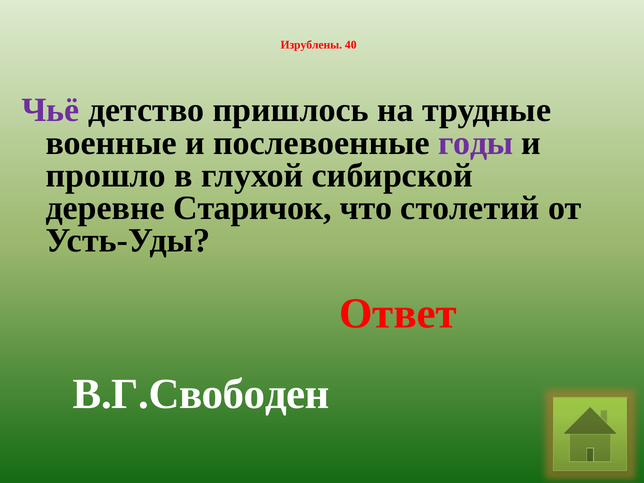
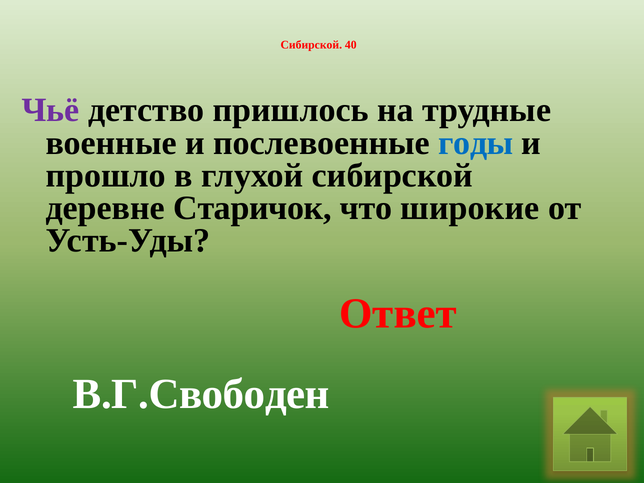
Изрублены at (311, 45): Изрублены -> Сибирской
годы colour: purple -> blue
столетий: столетий -> широкие
